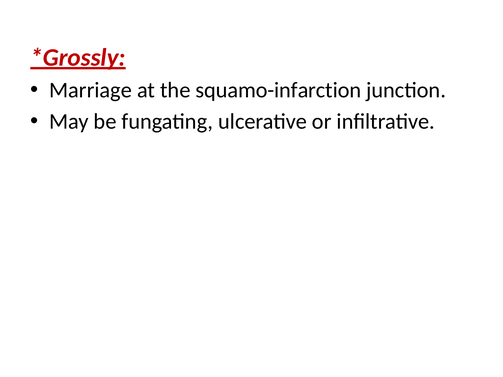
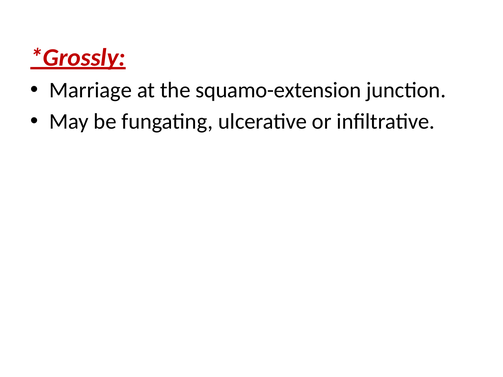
squamo-infarction: squamo-infarction -> squamo-extension
